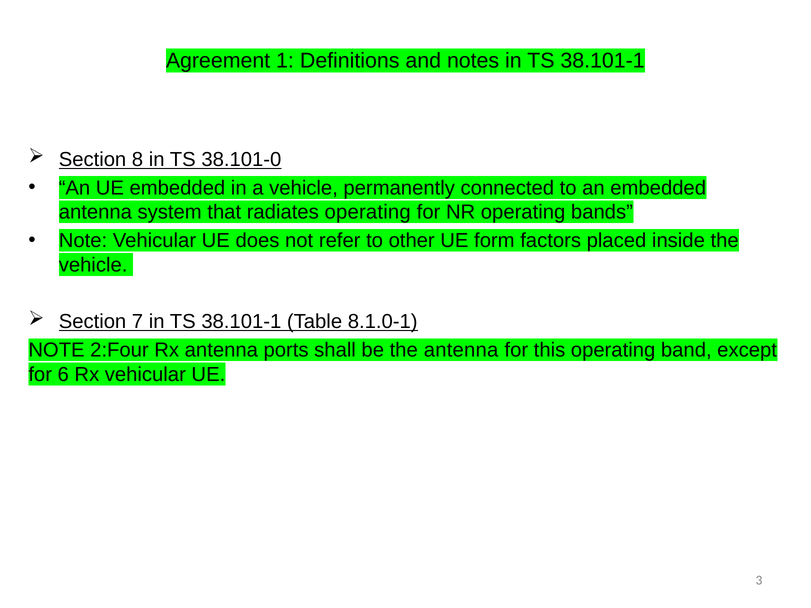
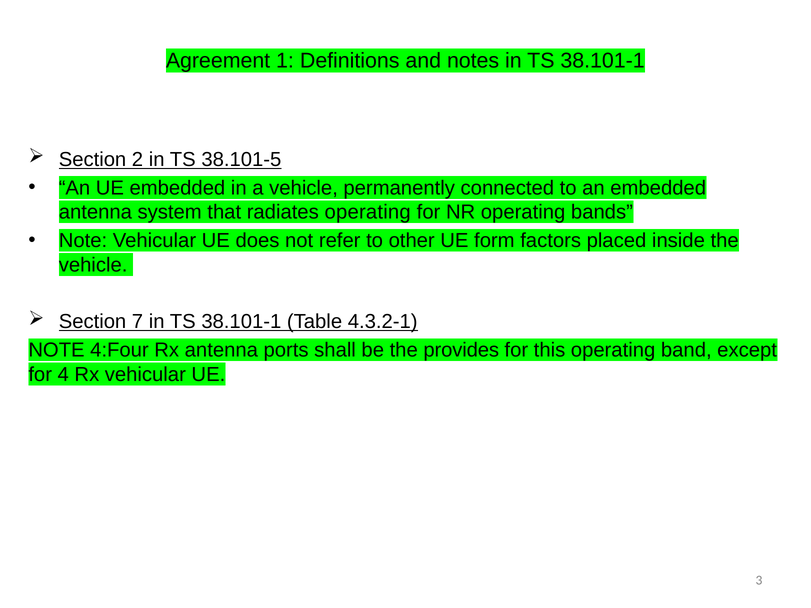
8: 8 -> 2
38.101-0: 38.101-0 -> 38.101-5
8.1.0-1: 8.1.0-1 -> 4.3.2-1
2:Four: 2:Four -> 4:Four
the antenna: antenna -> provides
6: 6 -> 4
